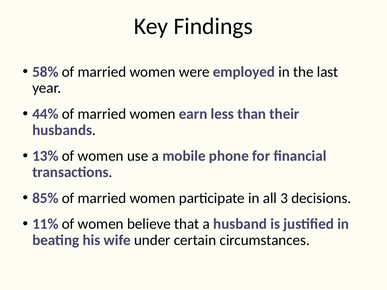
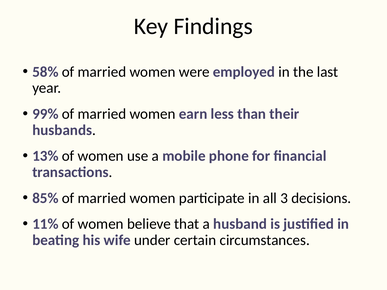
44%: 44% -> 99%
